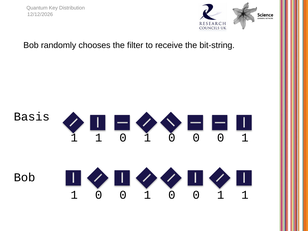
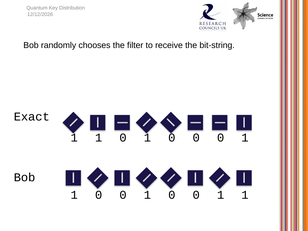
Basis: Basis -> Exact
